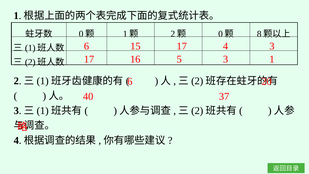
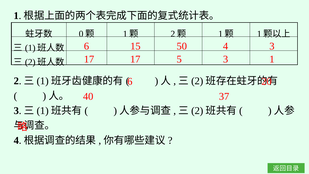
0 at (221, 34): 0 -> 1
8 at (259, 34): 8 -> 1
15 17: 17 -> 50
17 16: 16 -> 17
